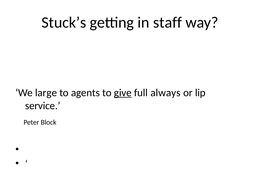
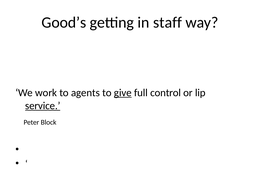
Stuck’s: Stuck’s -> Good’s
large: large -> work
always: always -> control
service underline: none -> present
